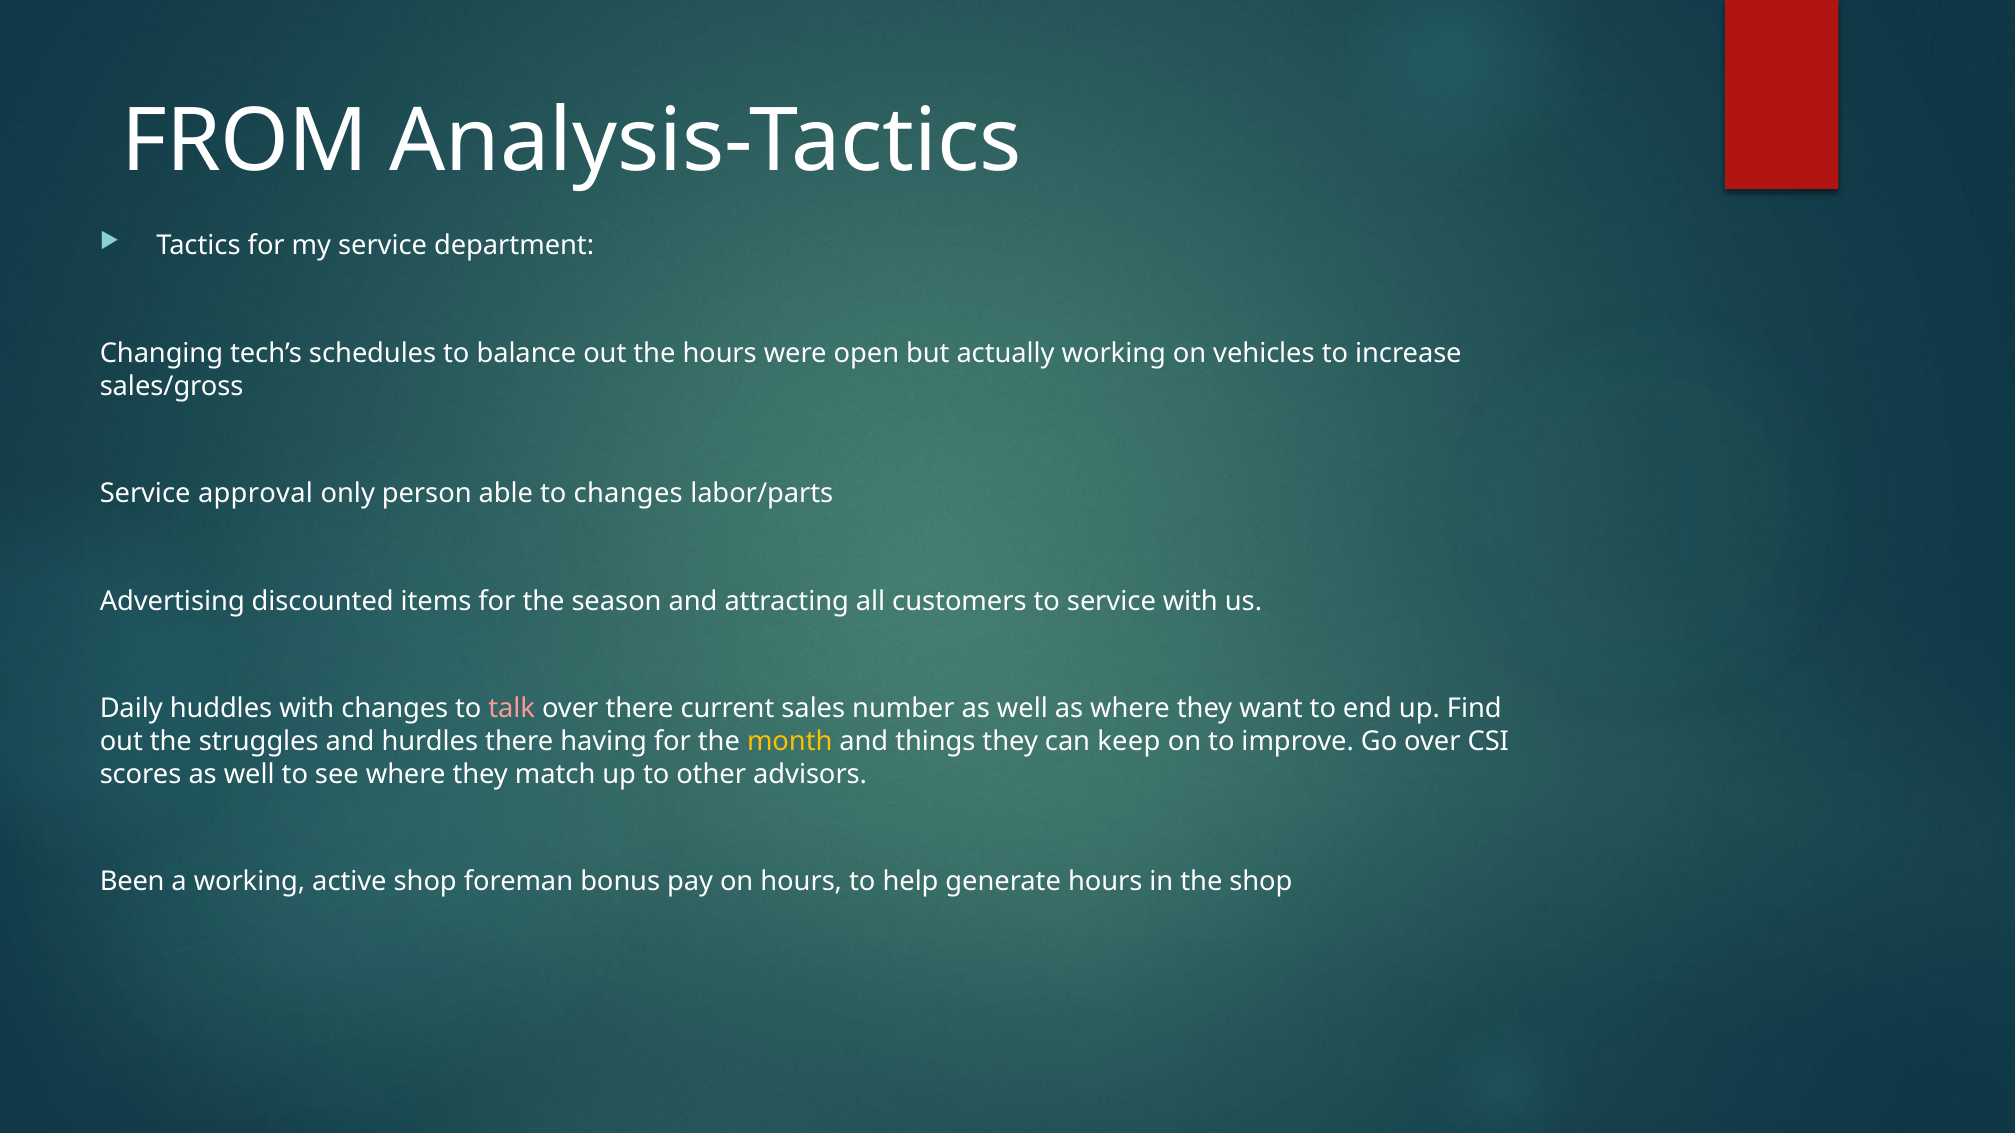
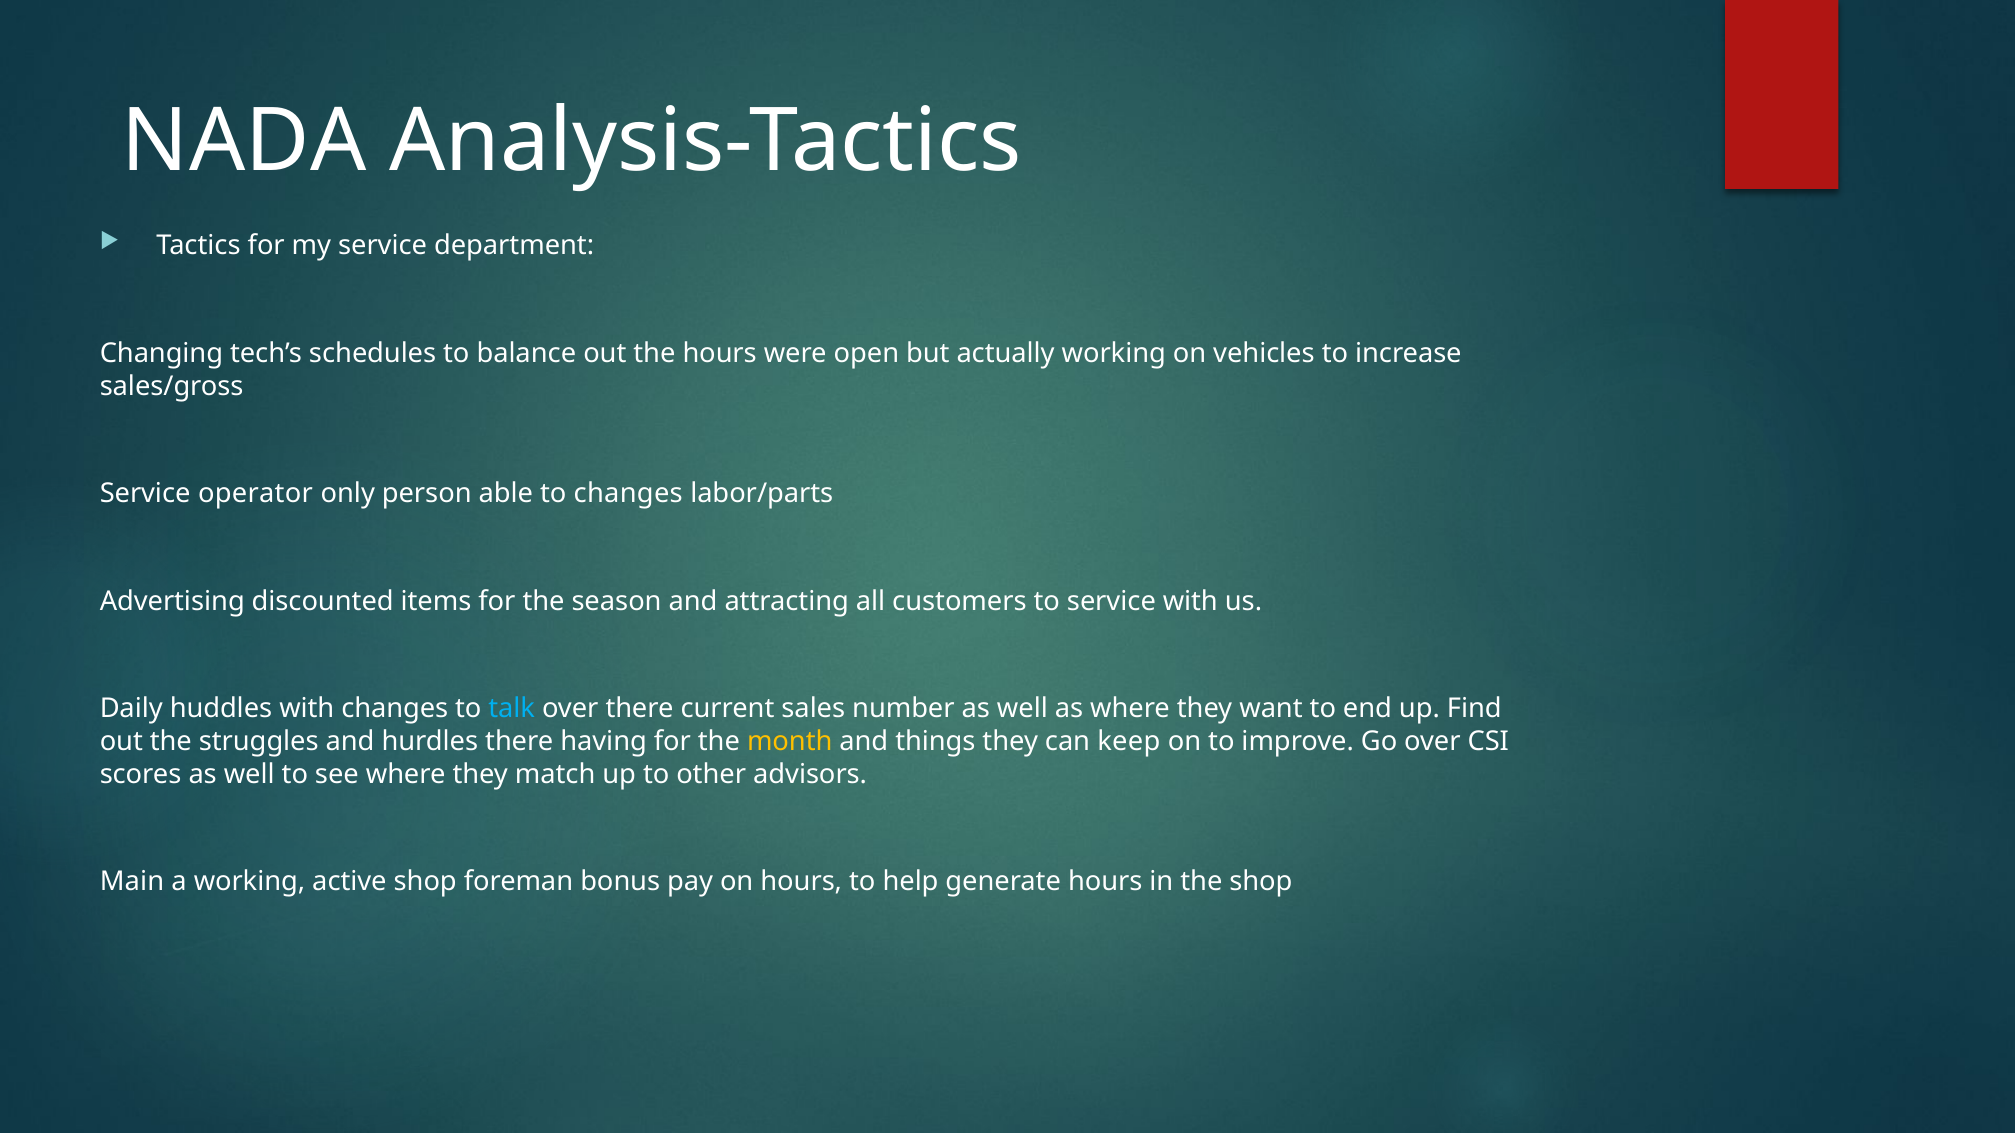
FROM: FROM -> NADA
approval: approval -> operator
talk colour: pink -> light blue
Been: Been -> Main
